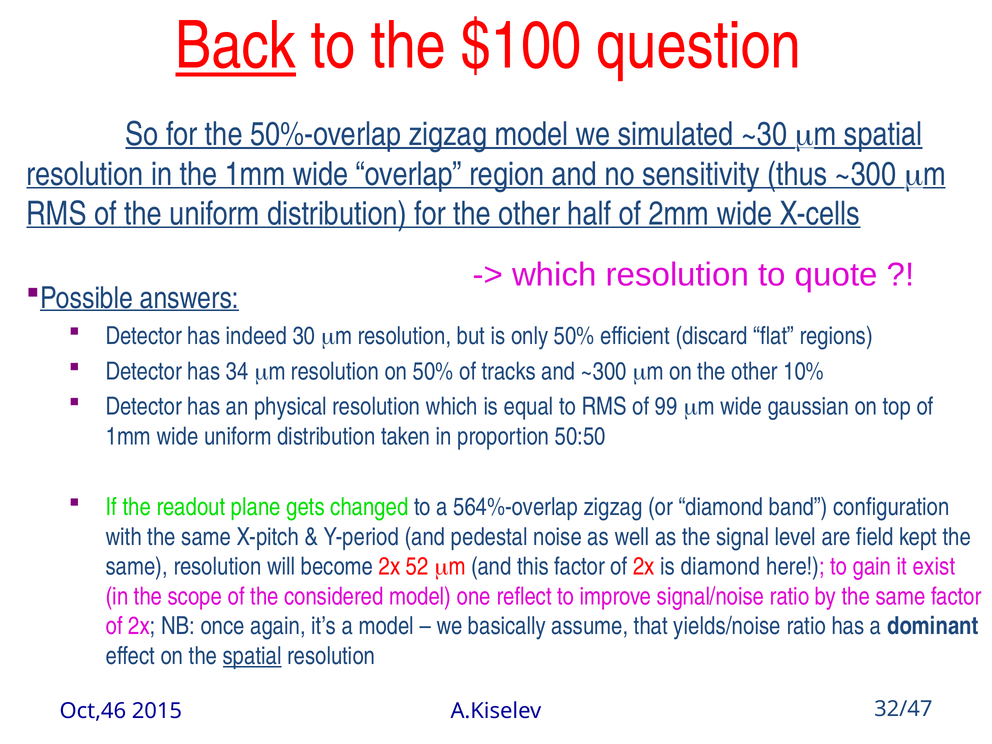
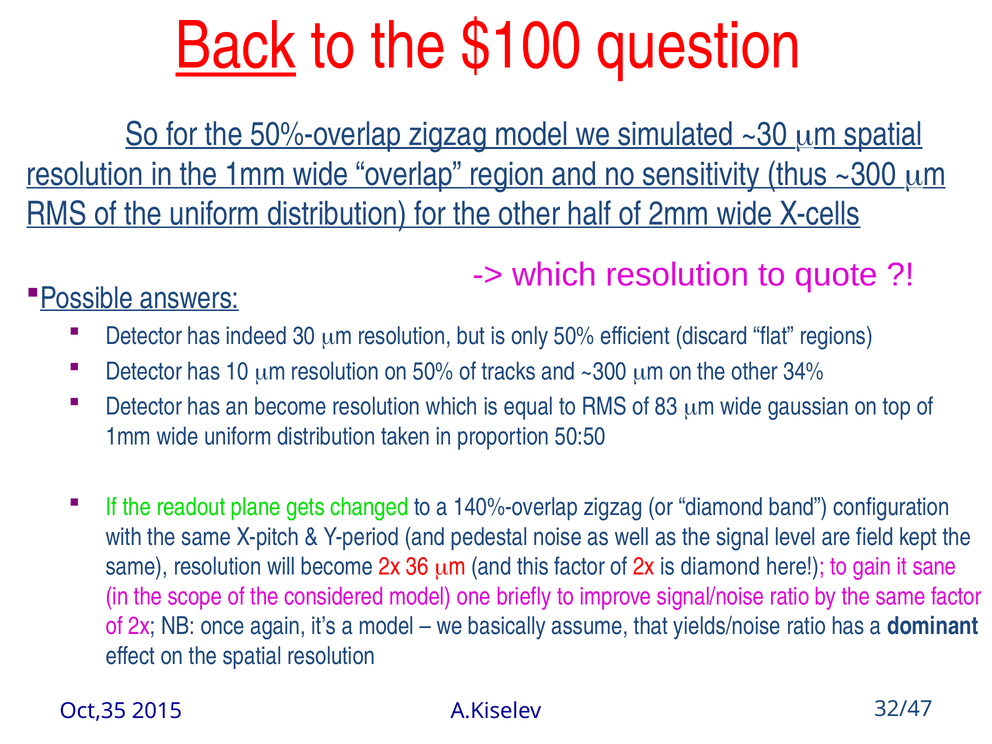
34: 34 -> 10
10%: 10% -> 34%
an physical: physical -> become
99: 99 -> 83
564%-overlap: 564%-overlap -> 140%-overlap
52: 52 -> 36
exist: exist -> sane
reflect: reflect -> briefly
spatial at (252, 656) underline: present -> none
Oct,46: Oct,46 -> Oct,35
